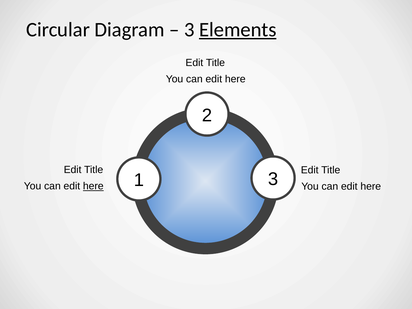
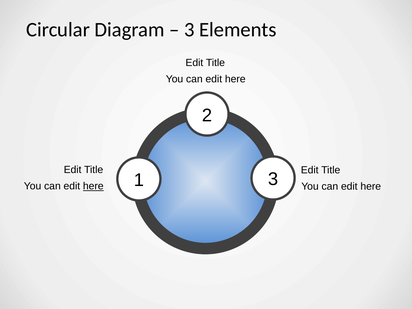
Elements underline: present -> none
